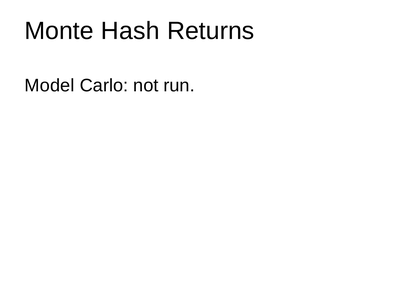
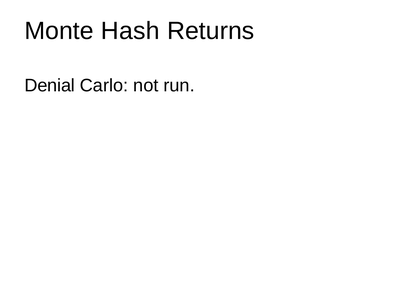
Model: Model -> Denial
